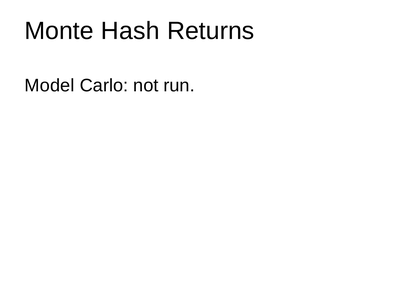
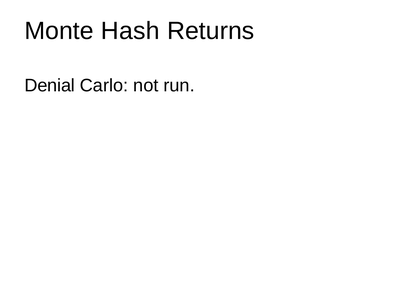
Model: Model -> Denial
